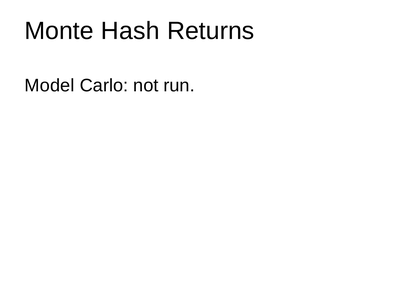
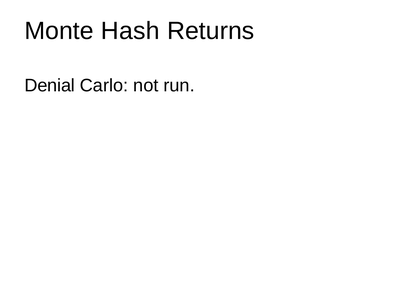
Model: Model -> Denial
